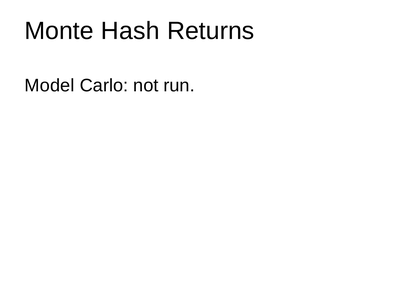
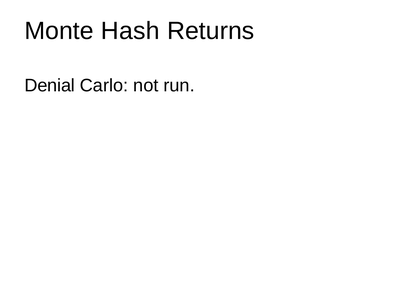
Model: Model -> Denial
